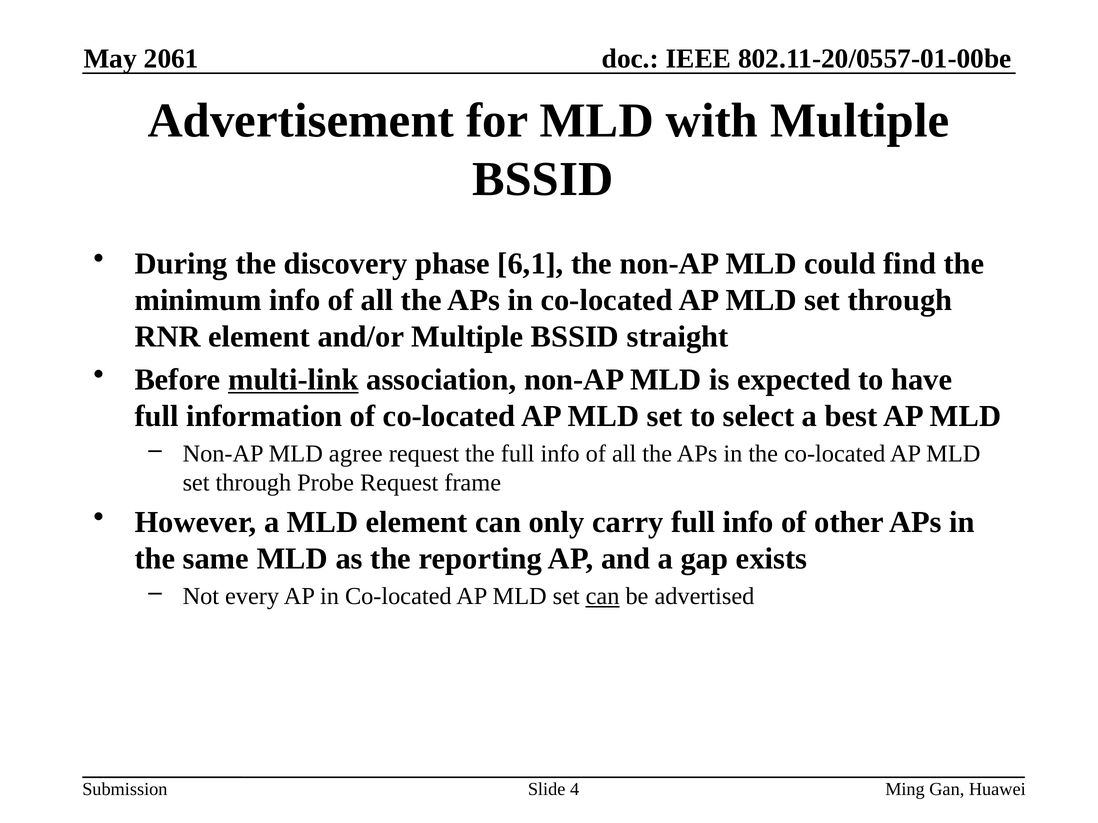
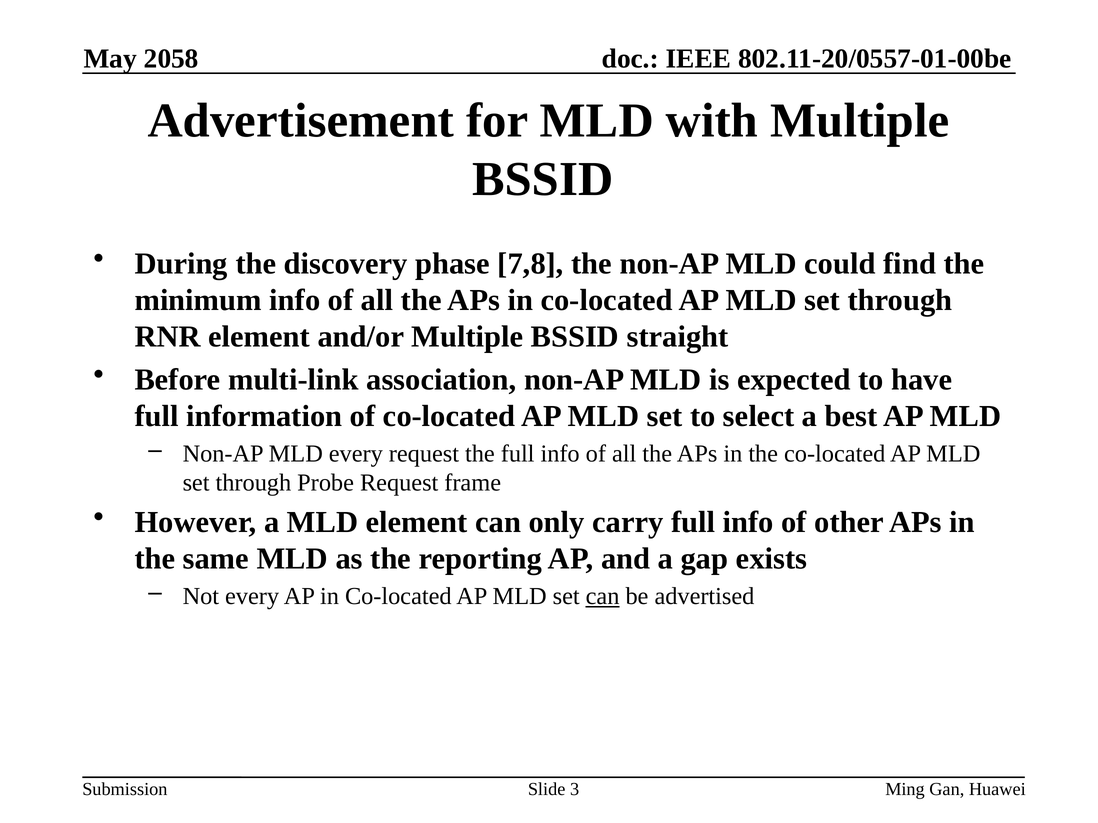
2061: 2061 -> 2058
6,1: 6,1 -> 7,8
multi-link underline: present -> none
MLD agree: agree -> every
4: 4 -> 3
